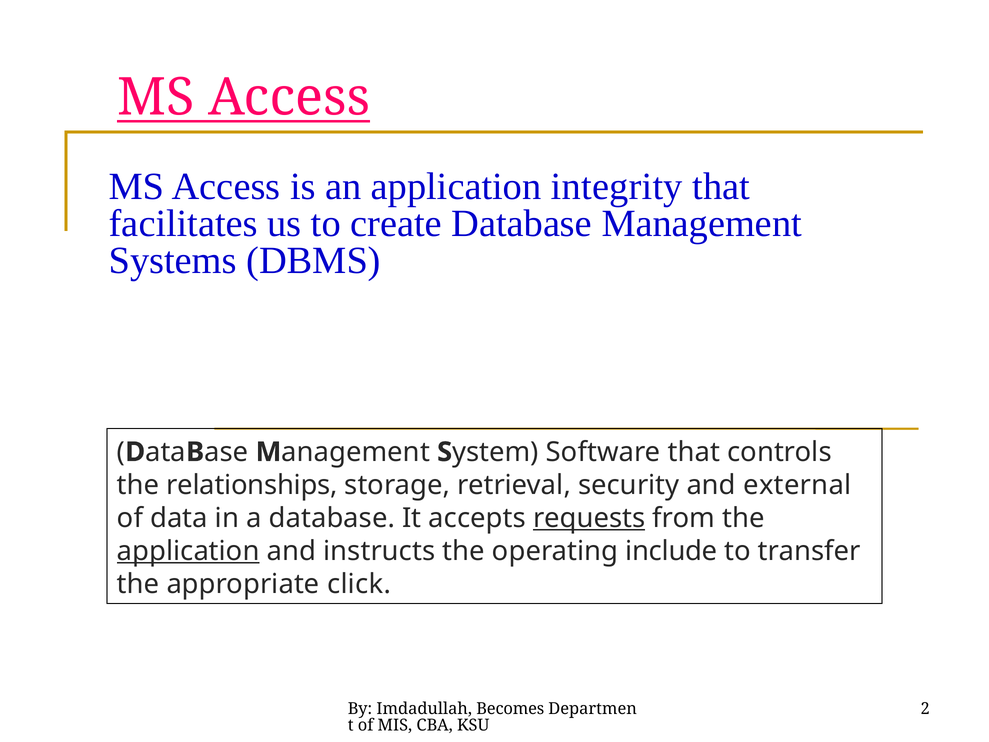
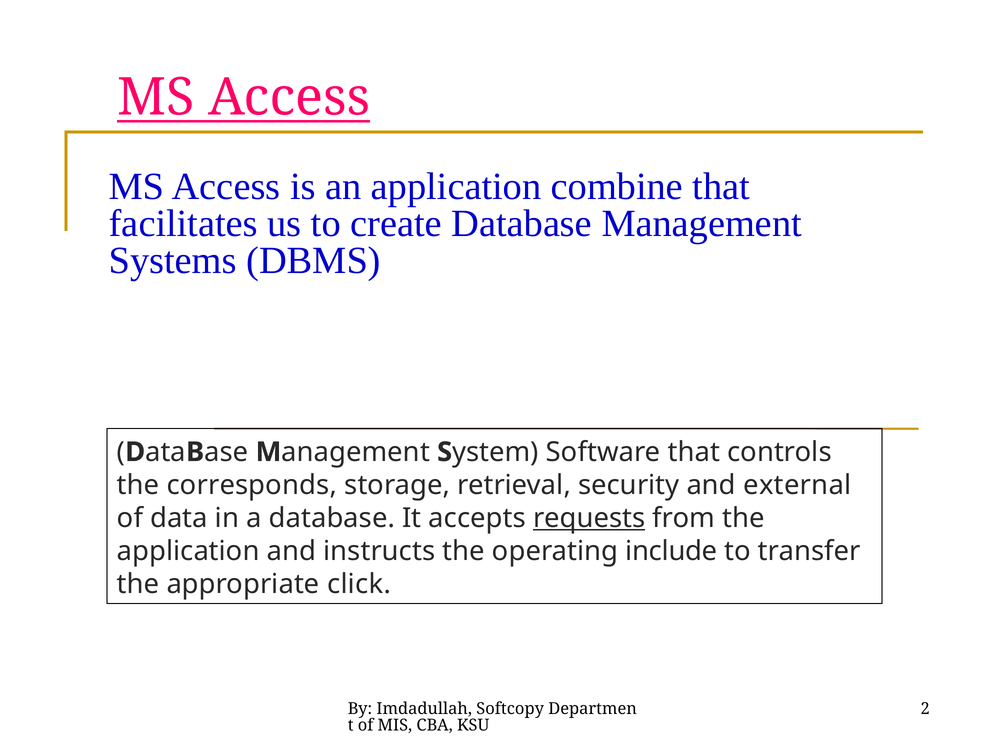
integrity: integrity -> combine
relationships: relationships -> corresponds
application at (188, 551) underline: present -> none
Becomes: Becomes -> Softcopy
